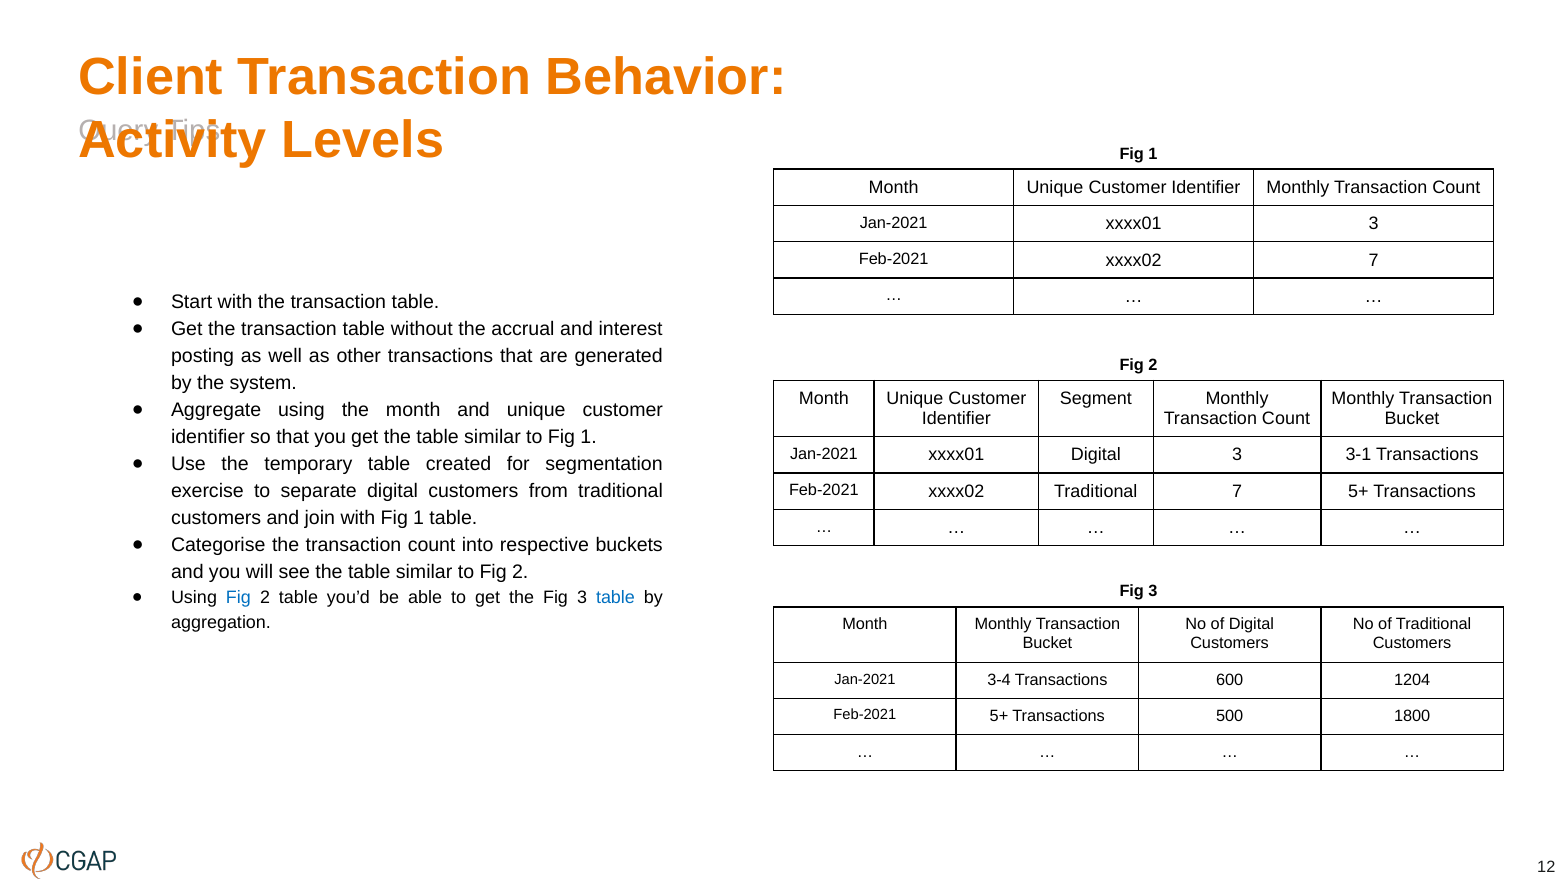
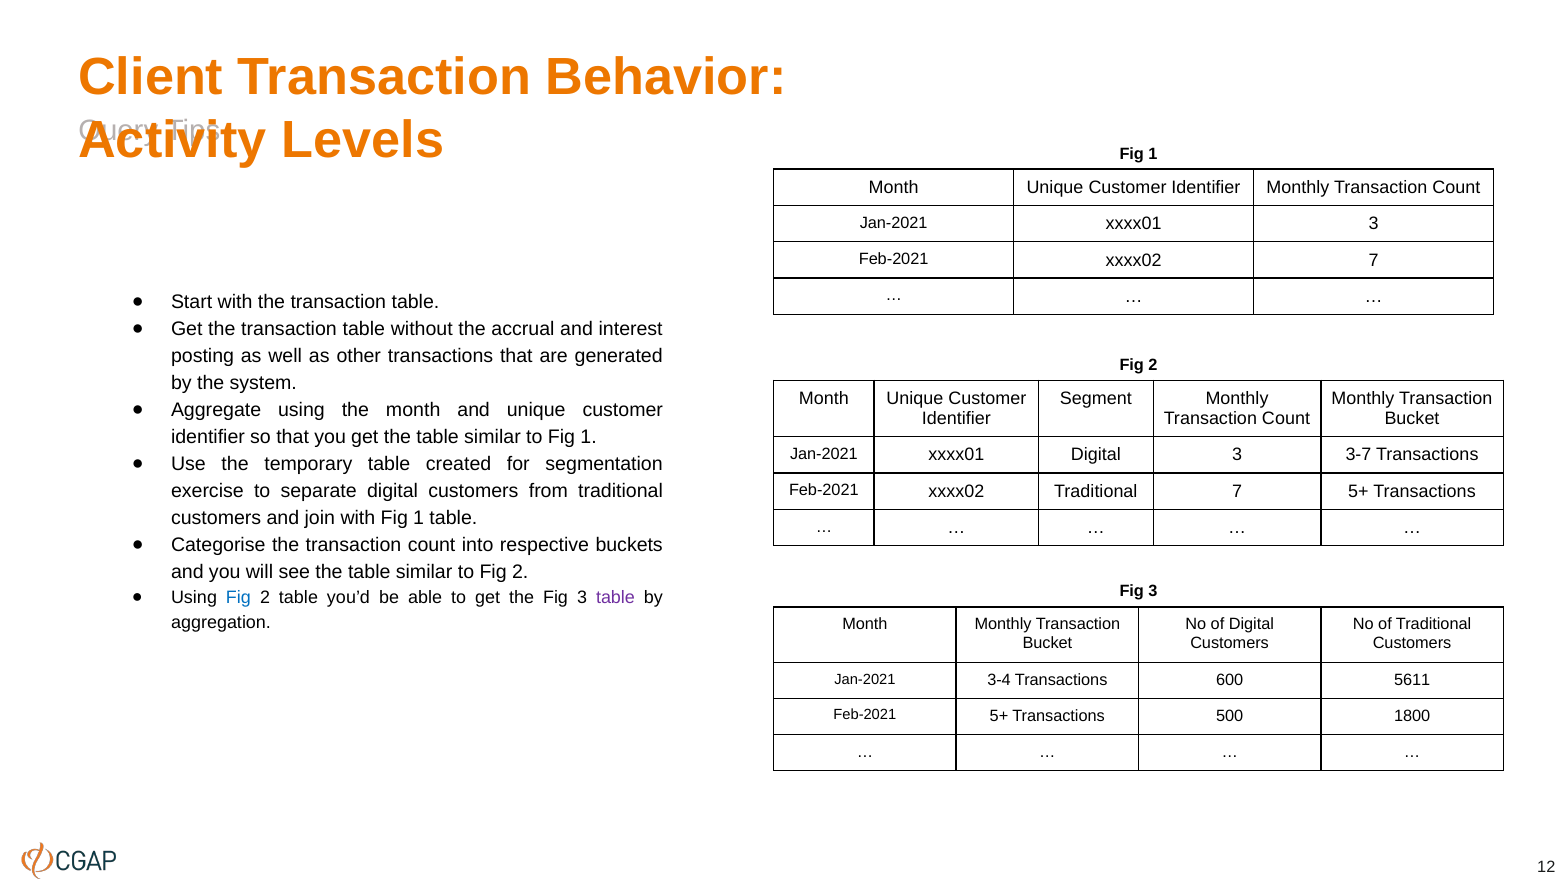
3-1: 3-1 -> 3-7
table at (615, 597) colour: blue -> purple
1204: 1204 -> 5611
